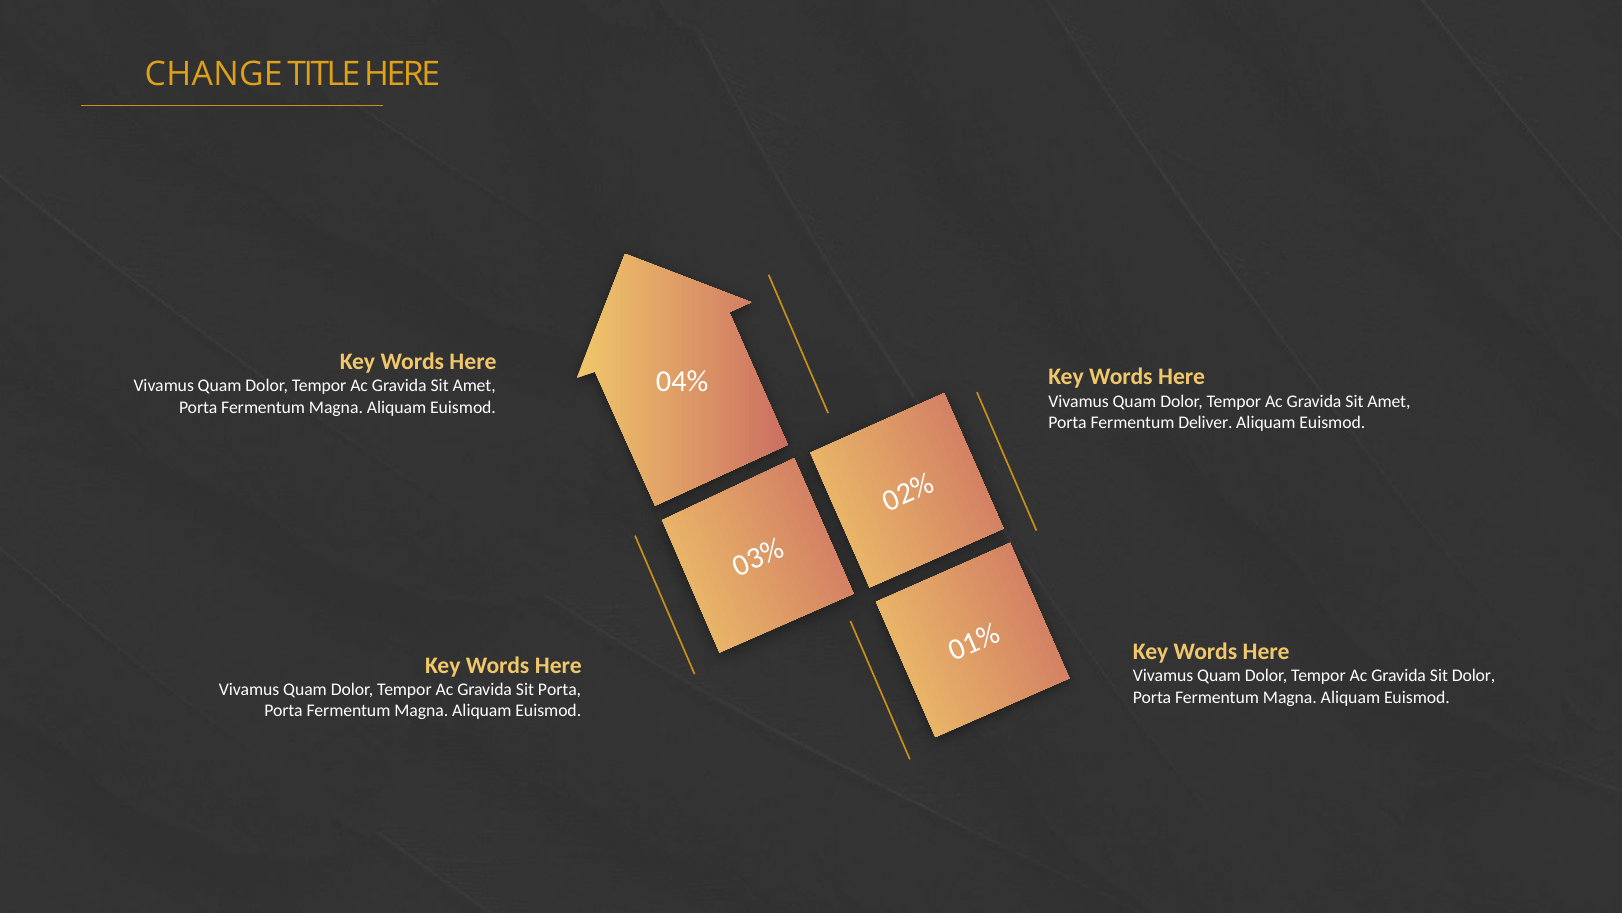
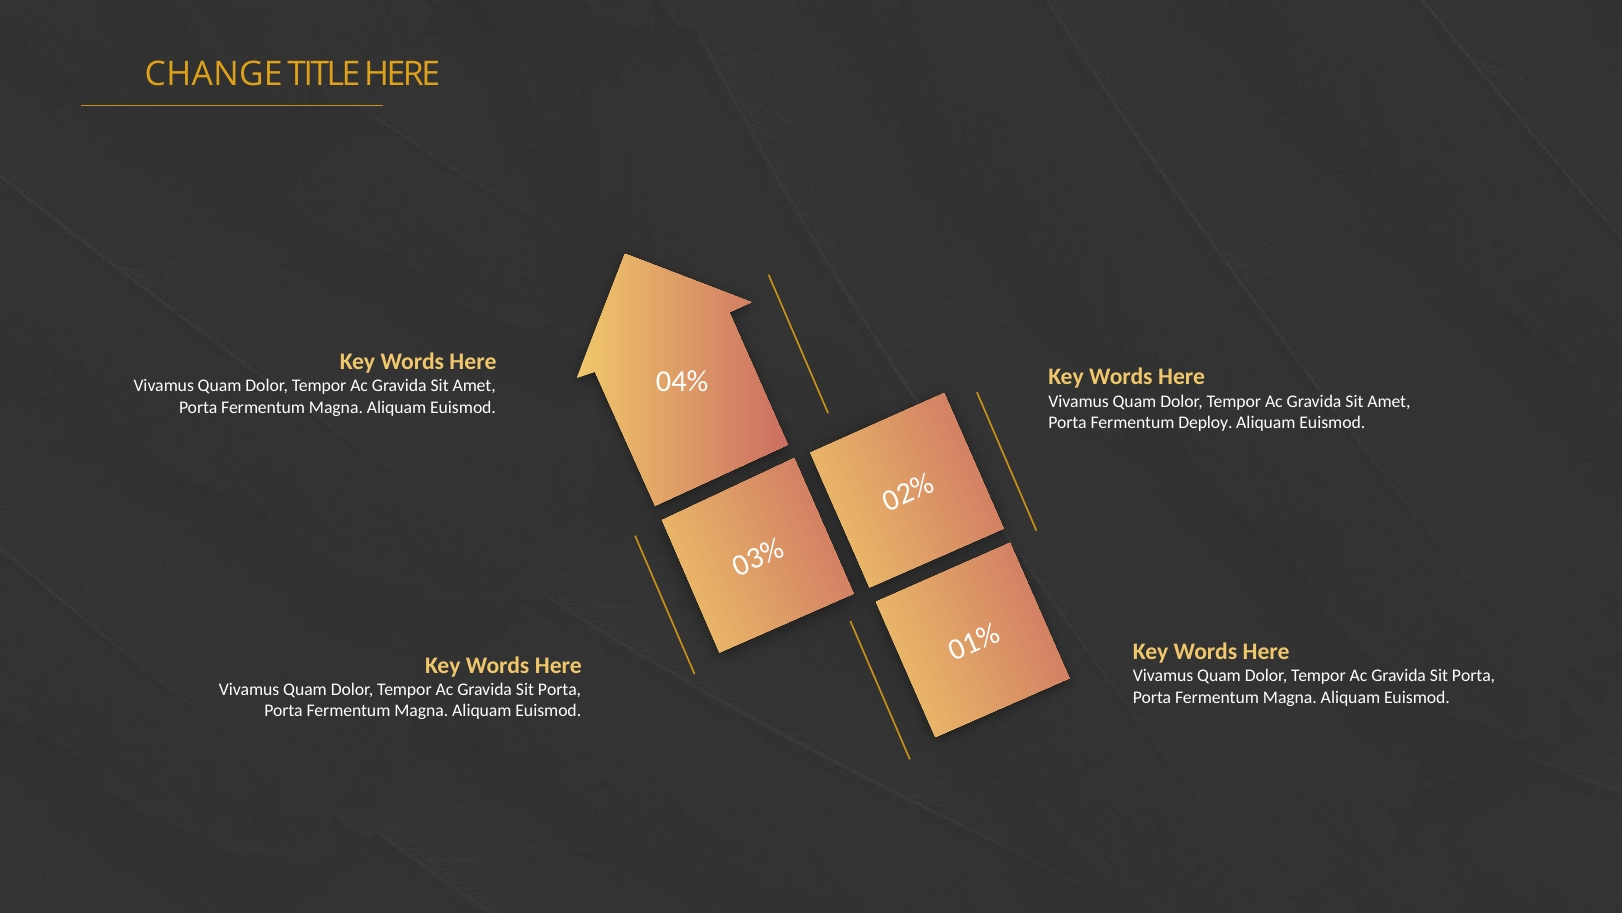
Deliver: Deliver -> Deploy
Dolor at (1474, 675): Dolor -> Porta
